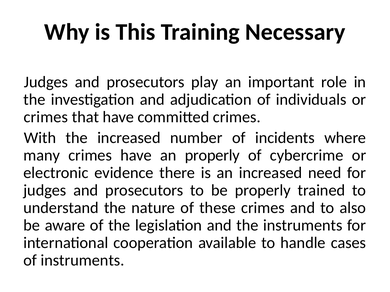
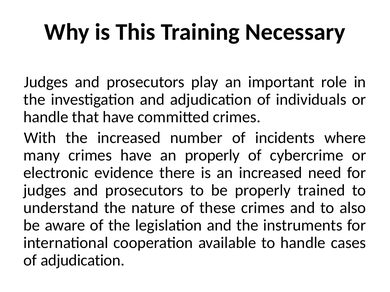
crimes at (46, 117): crimes -> handle
of instruments: instruments -> adjudication
